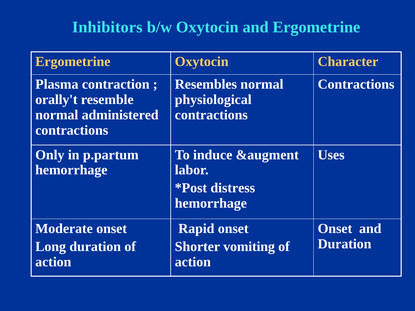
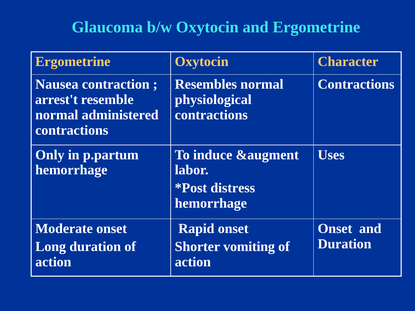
Inhibitors: Inhibitors -> Glaucoma
Plasma: Plasma -> Nausea
orally't: orally't -> arrest't
